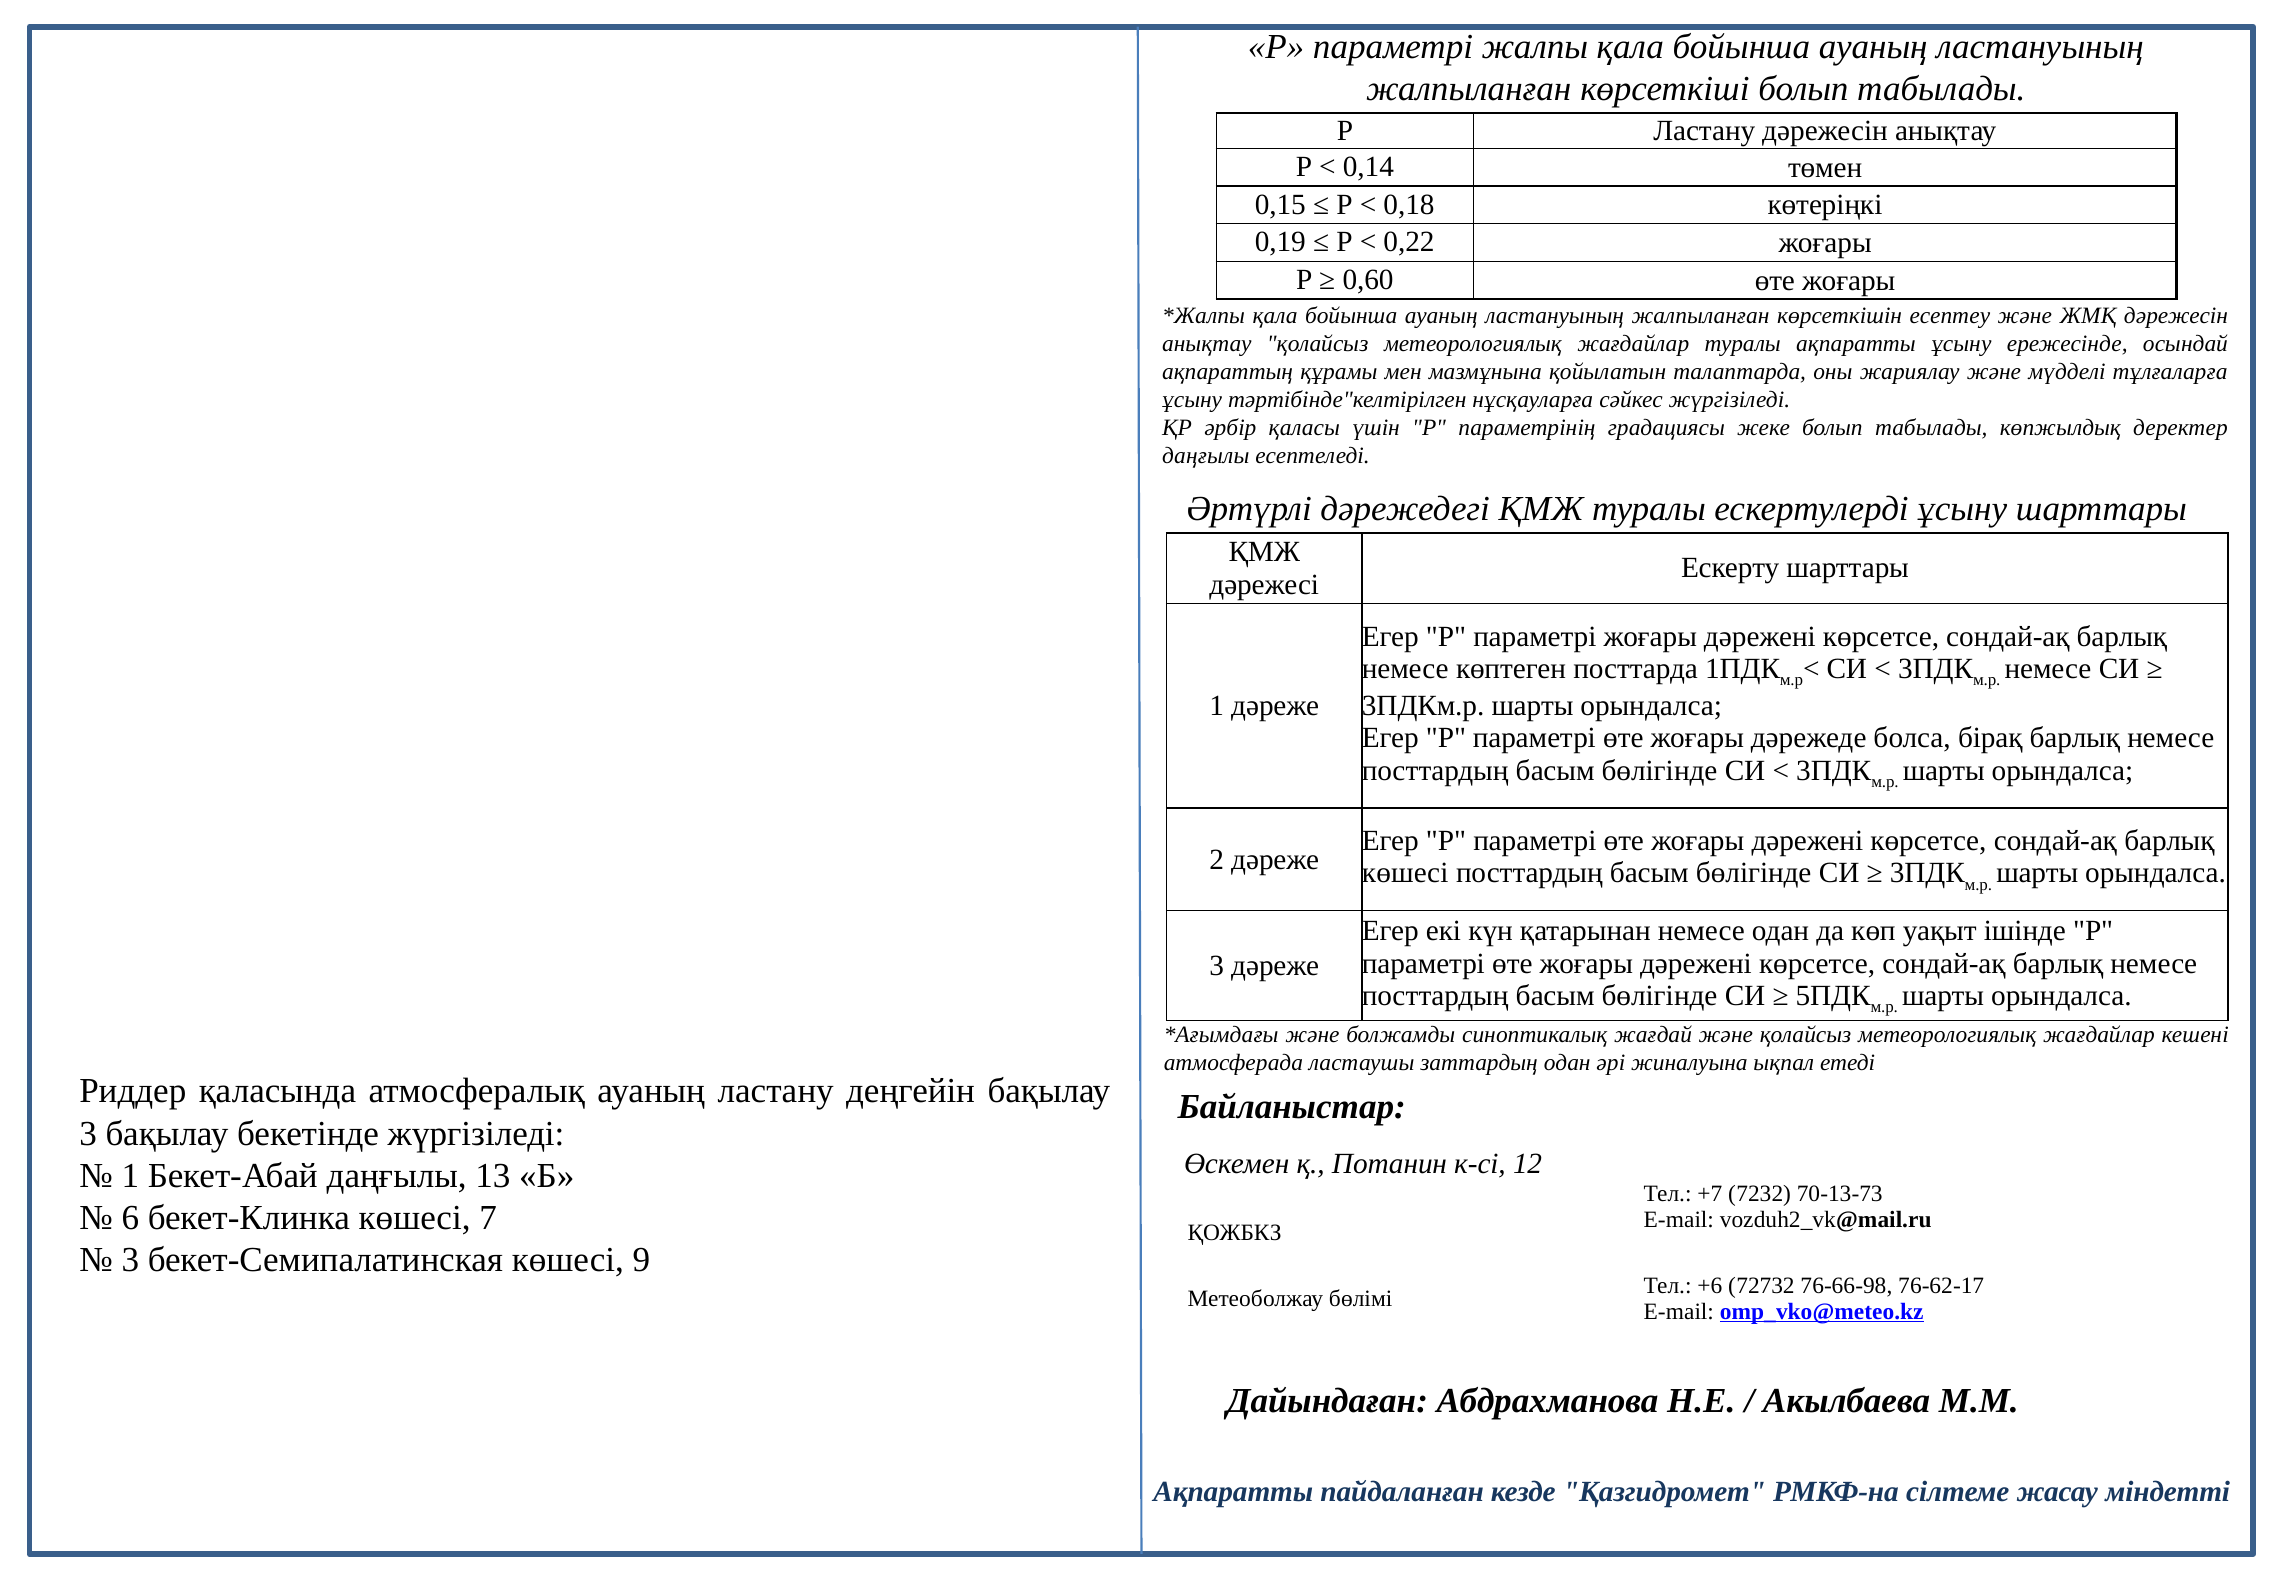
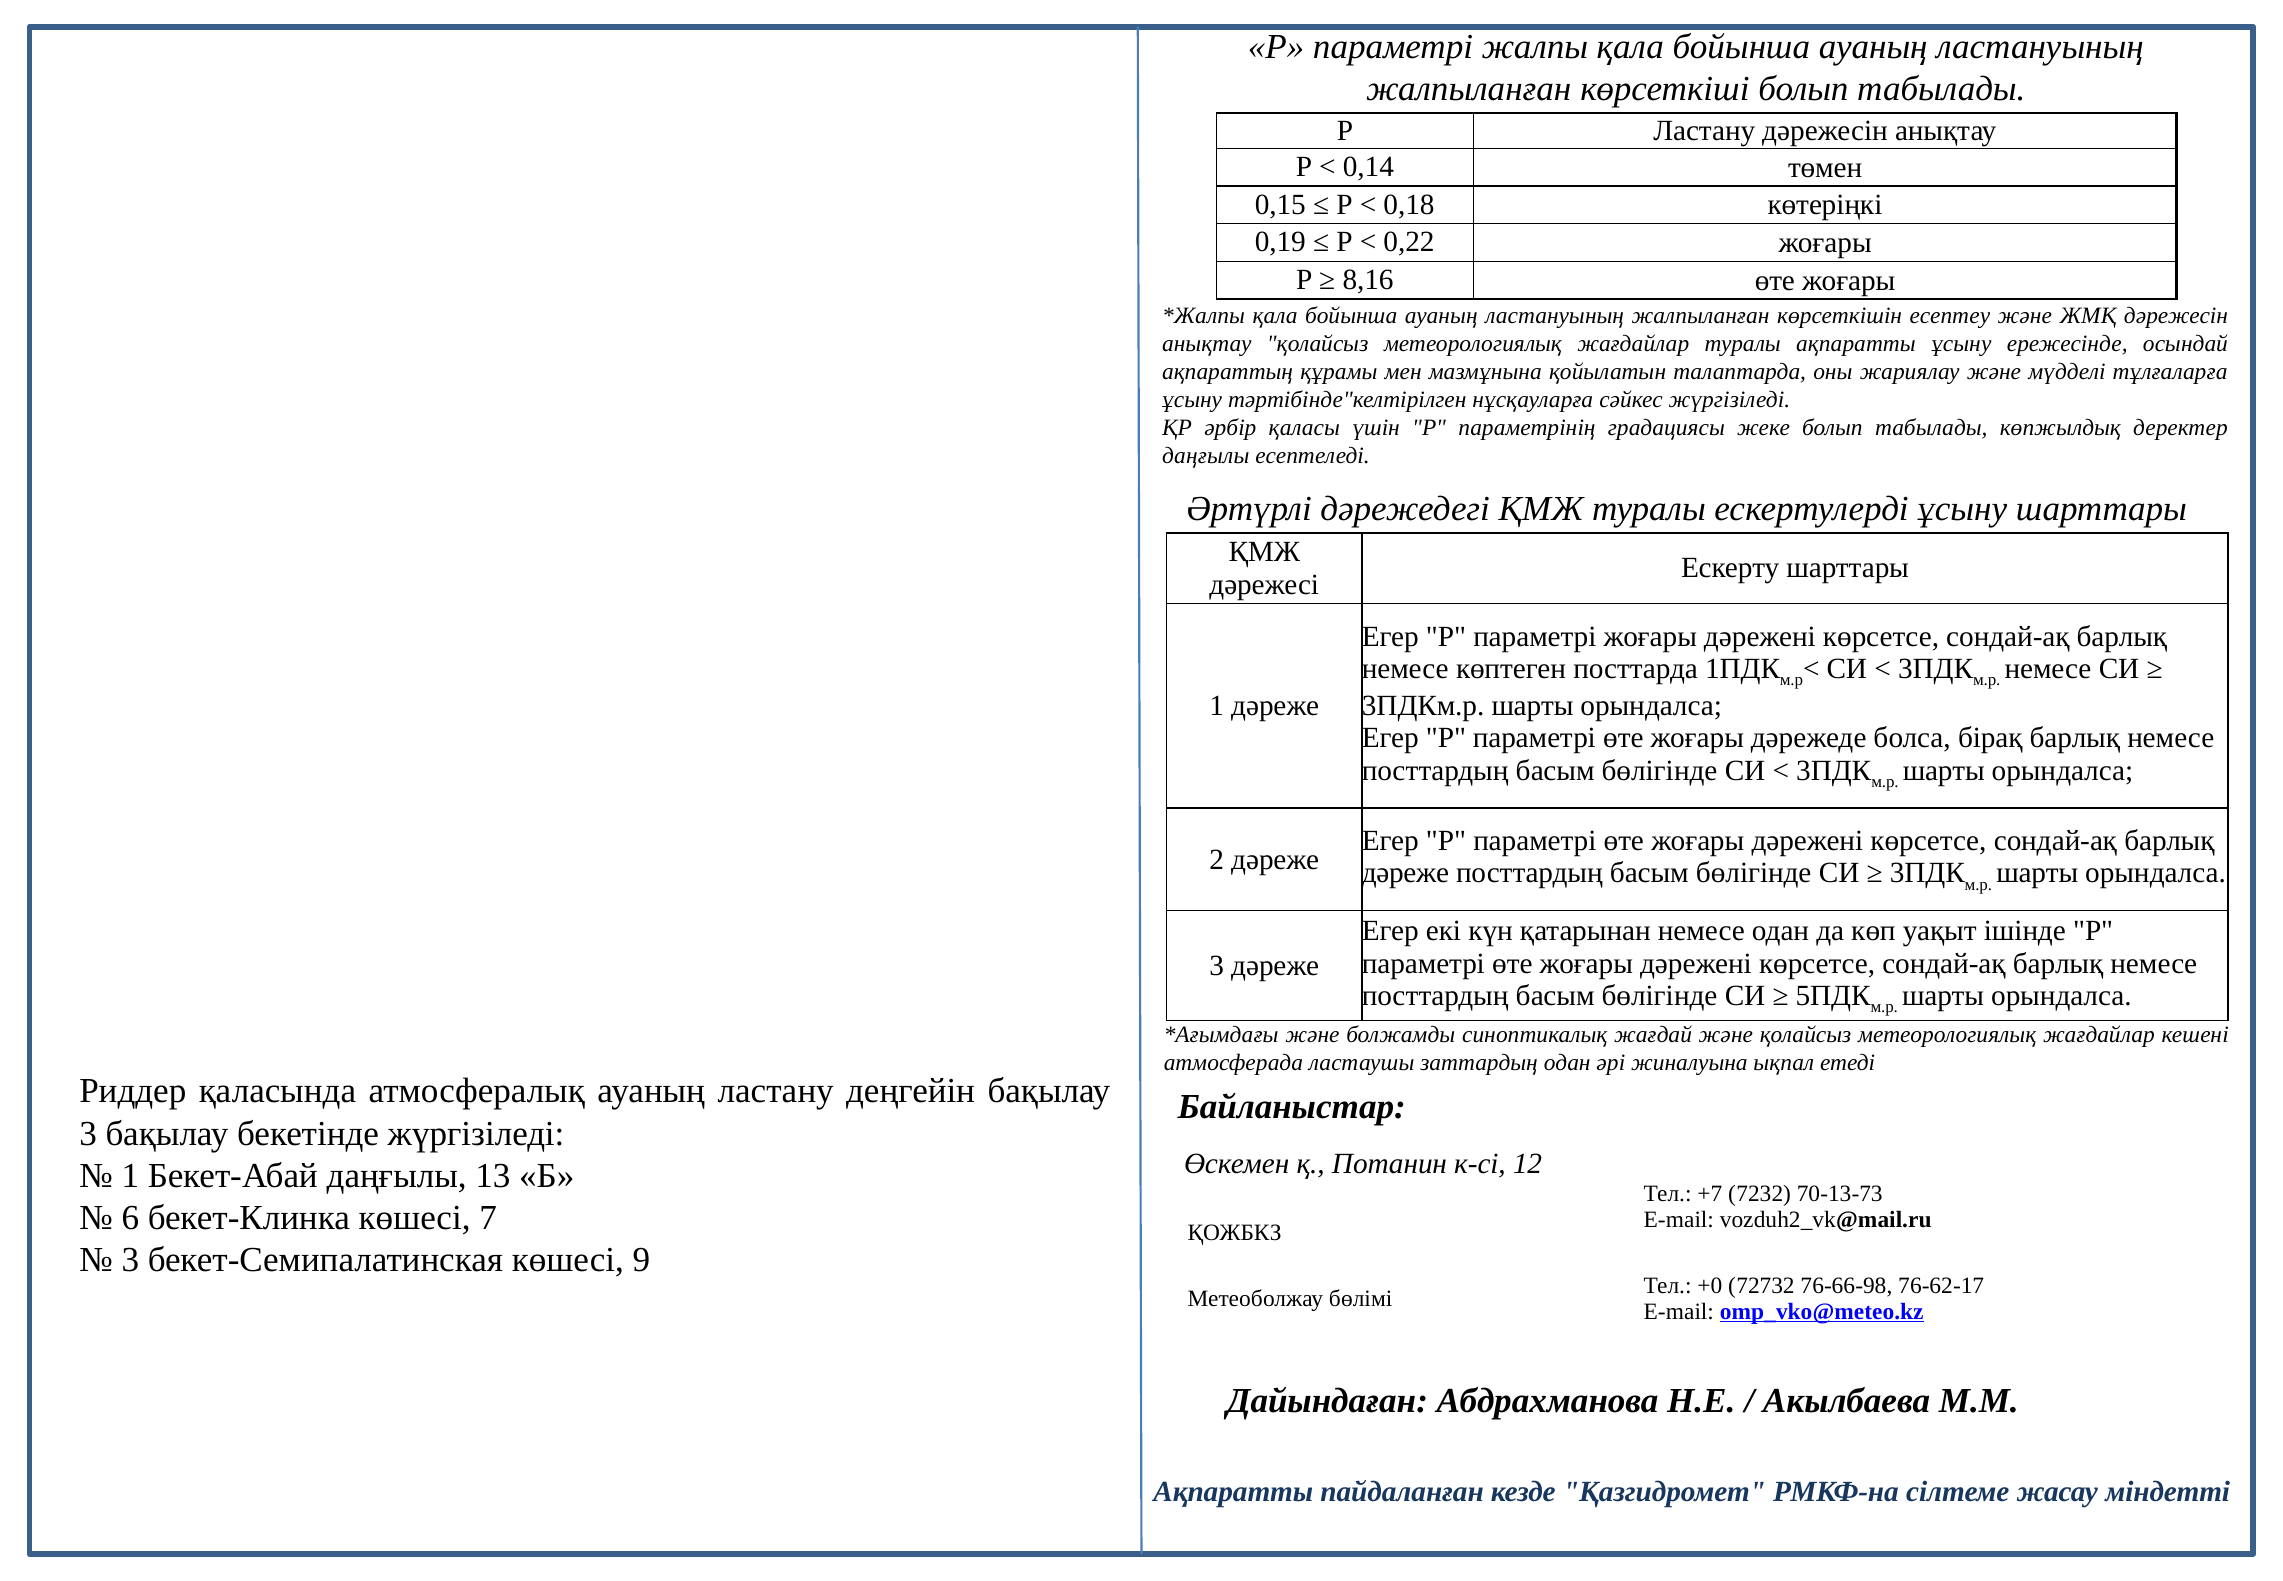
0,60: 0,60 -> 8,16
көшесі at (1405, 873): көшесі -> дәреже
+6: +6 -> +0
